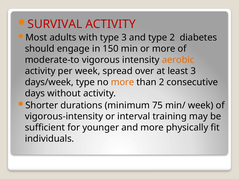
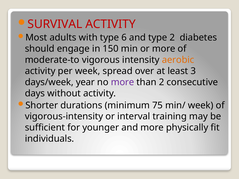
type 3: 3 -> 6
days/week type: type -> year
more at (123, 82) colour: orange -> purple
